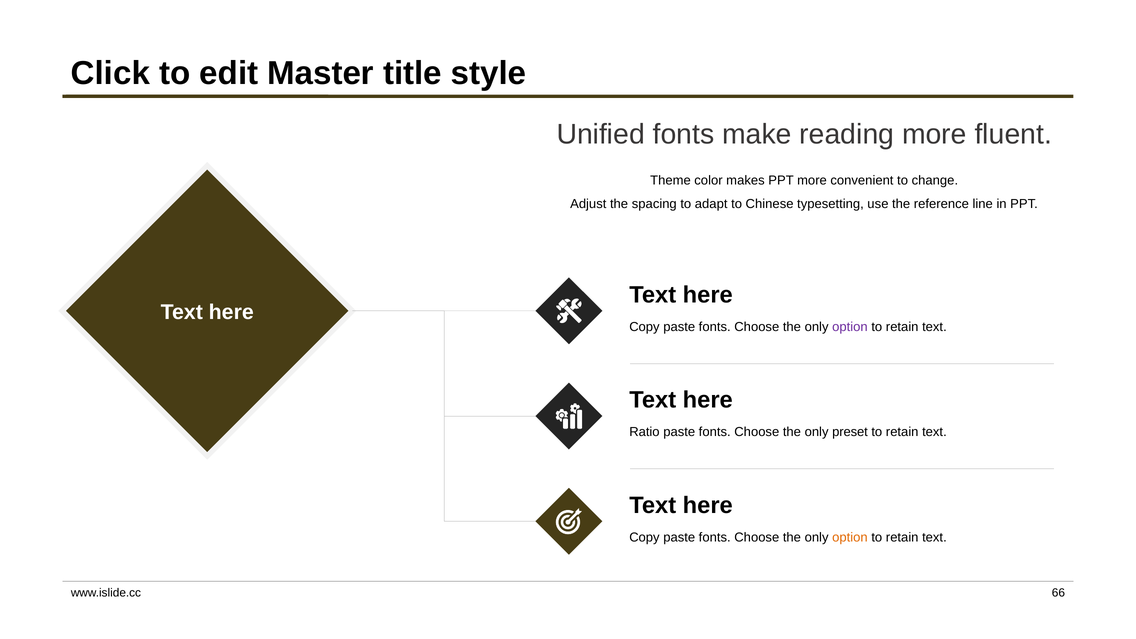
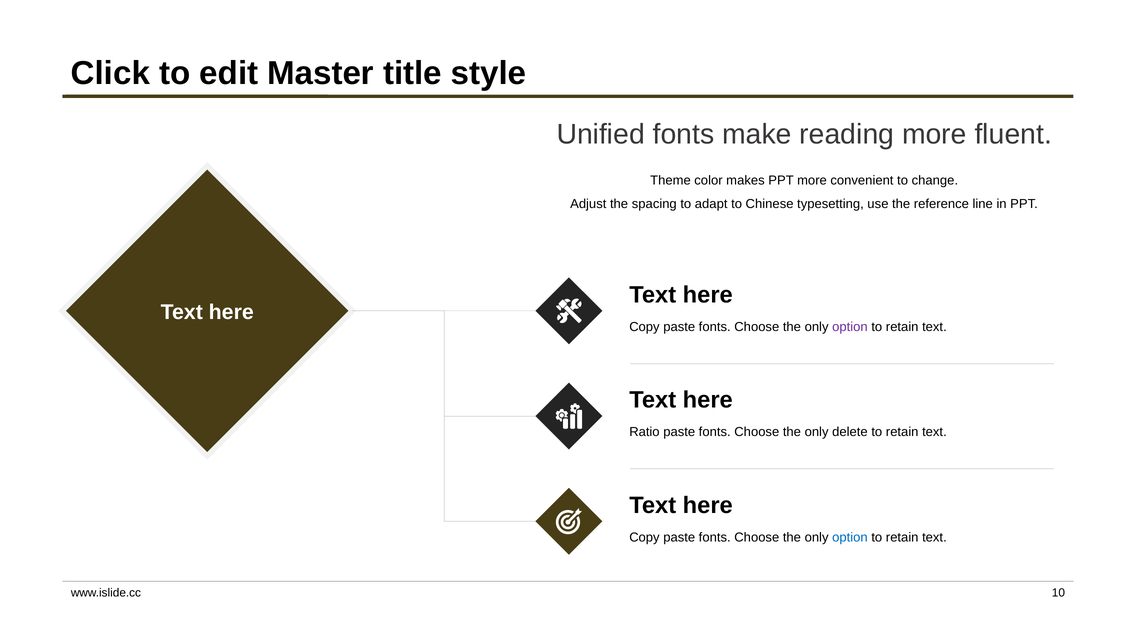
preset: preset -> delete
option at (850, 537) colour: orange -> blue
66: 66 -> 10
